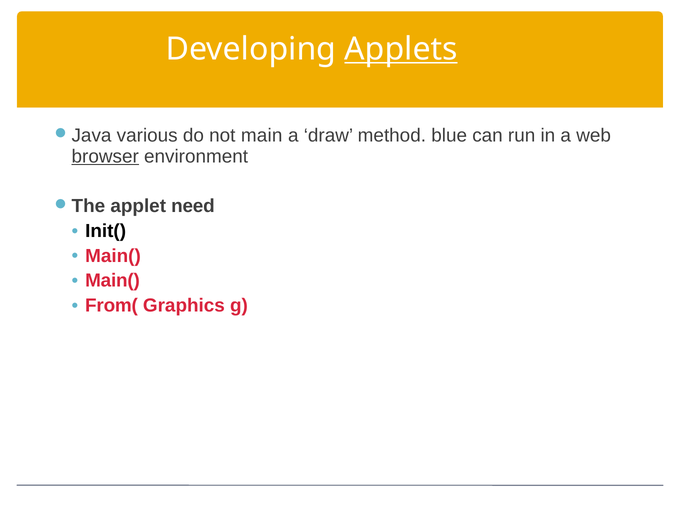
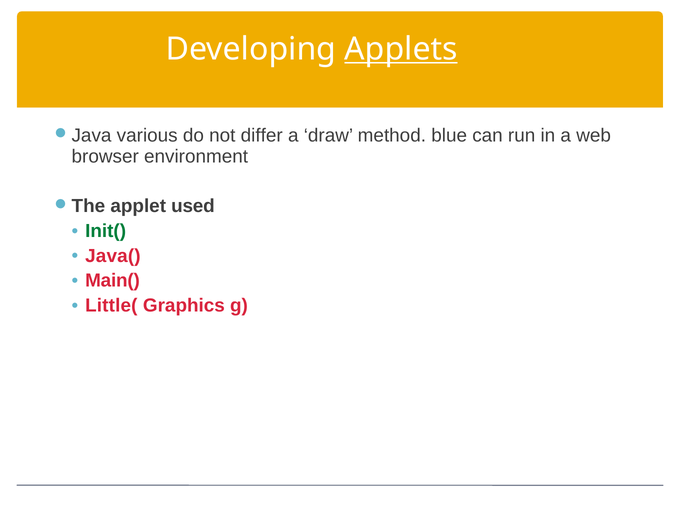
main: main -> differ
browser underline: present -> none
need: need -> used
Init( colour: black -> green
Main( at (113, 256): Main( -> Java(
From(: From( -> Little(
